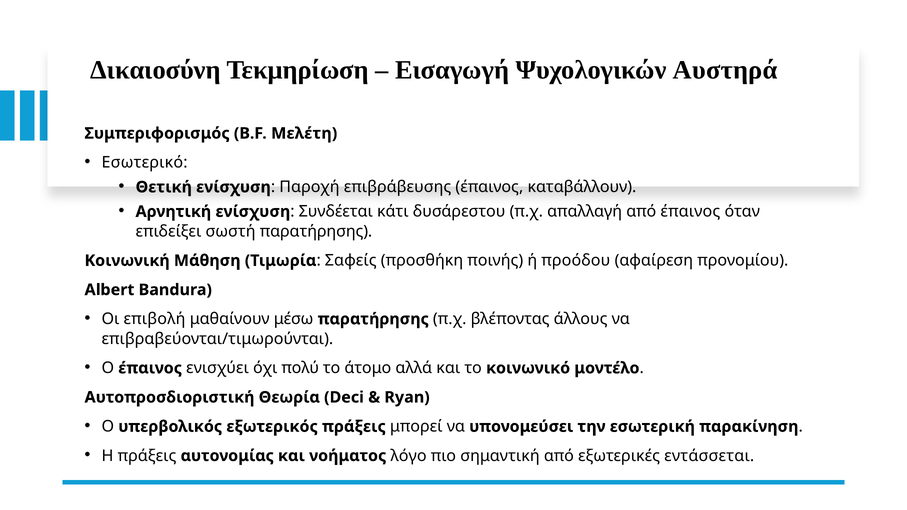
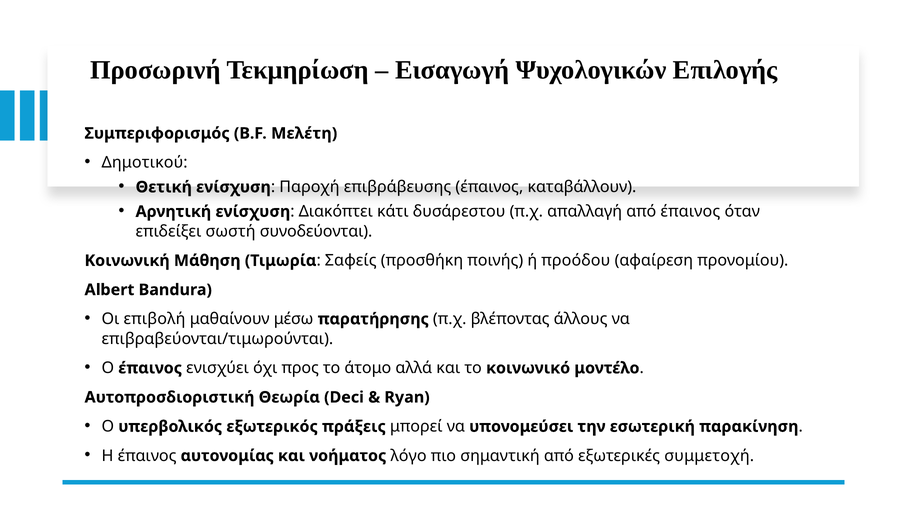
Δικαιοσύνη: Δικαιοσύνη -> Προσωρινή
Αυστηρά: Αυστηρά -> Επιλογής
Εσωτερικό: Εσωτερικό -> Δημοτικού
Συνδέεται: Συνδέεται -> Διακόπτει
σωστή παρατήρησης: παρατήρησης -> συνοδεύονται
πολύ: πολύ -> προς
Η πράξεις: πράξεις -> έπαινος
εντάσσεται: εντάσσεται -> συμμετοχή
